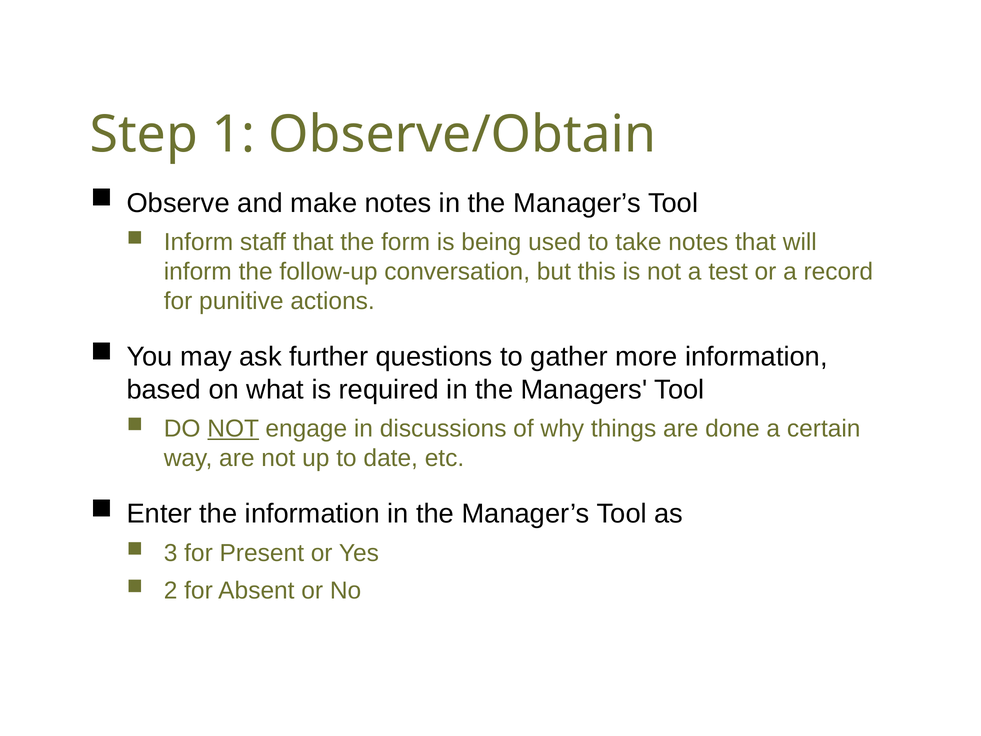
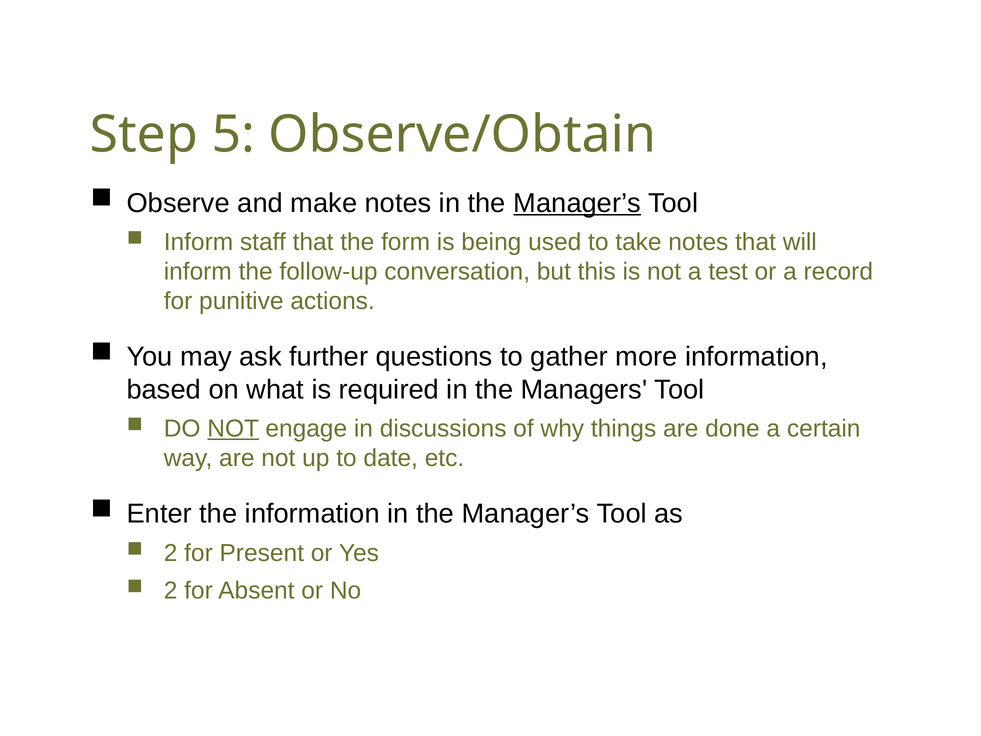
1: 1 -> 5
Manager’s at (577, 203) underline: none -> present
3 at (171, 553): 3 -> 2
